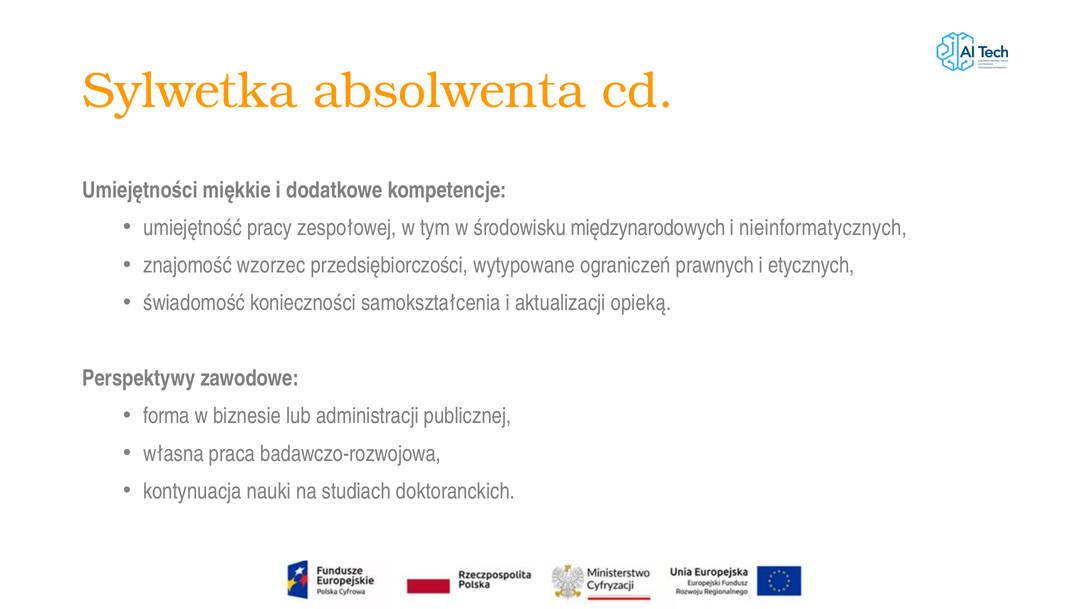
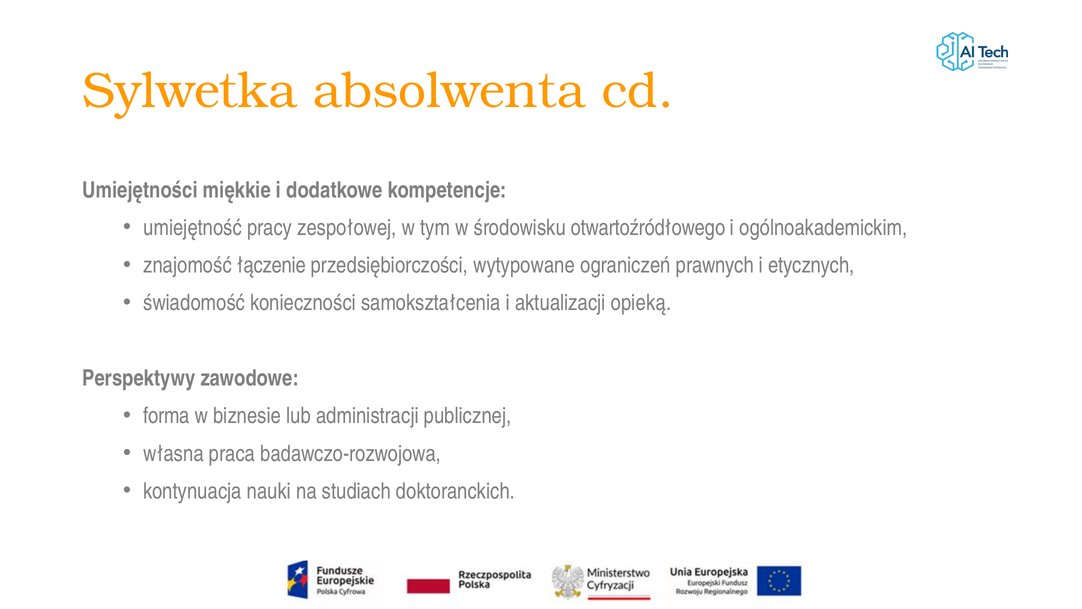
międzynarodowych: międzynarodowych -> otwartoźródłowego
nieinformatycznych: nieinformatycznych -> ogólnoakademickim
wzorzec: wzorzec -> łączenie
